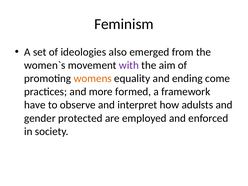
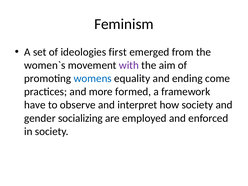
also: also -> first
womens colour: orange -> blue
how adulsts: adulsts -> society
protected: protected -> socializing
